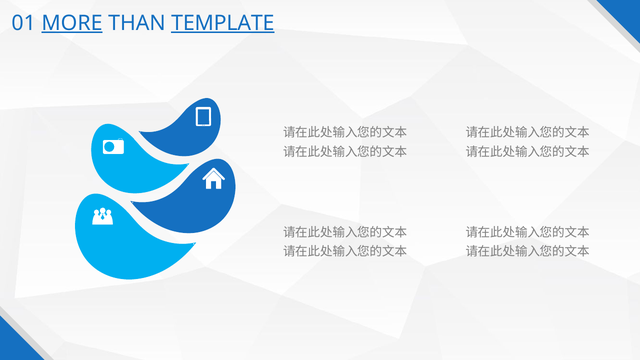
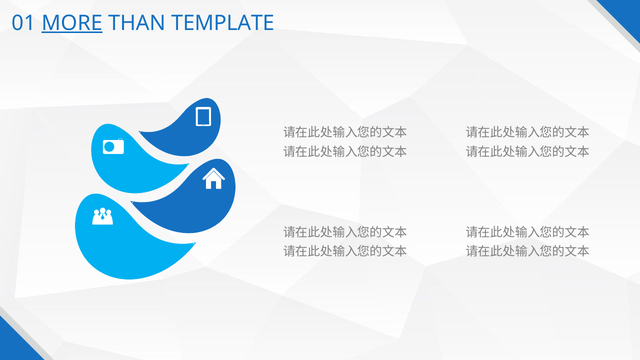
TEMPLATE underline: present -> none
